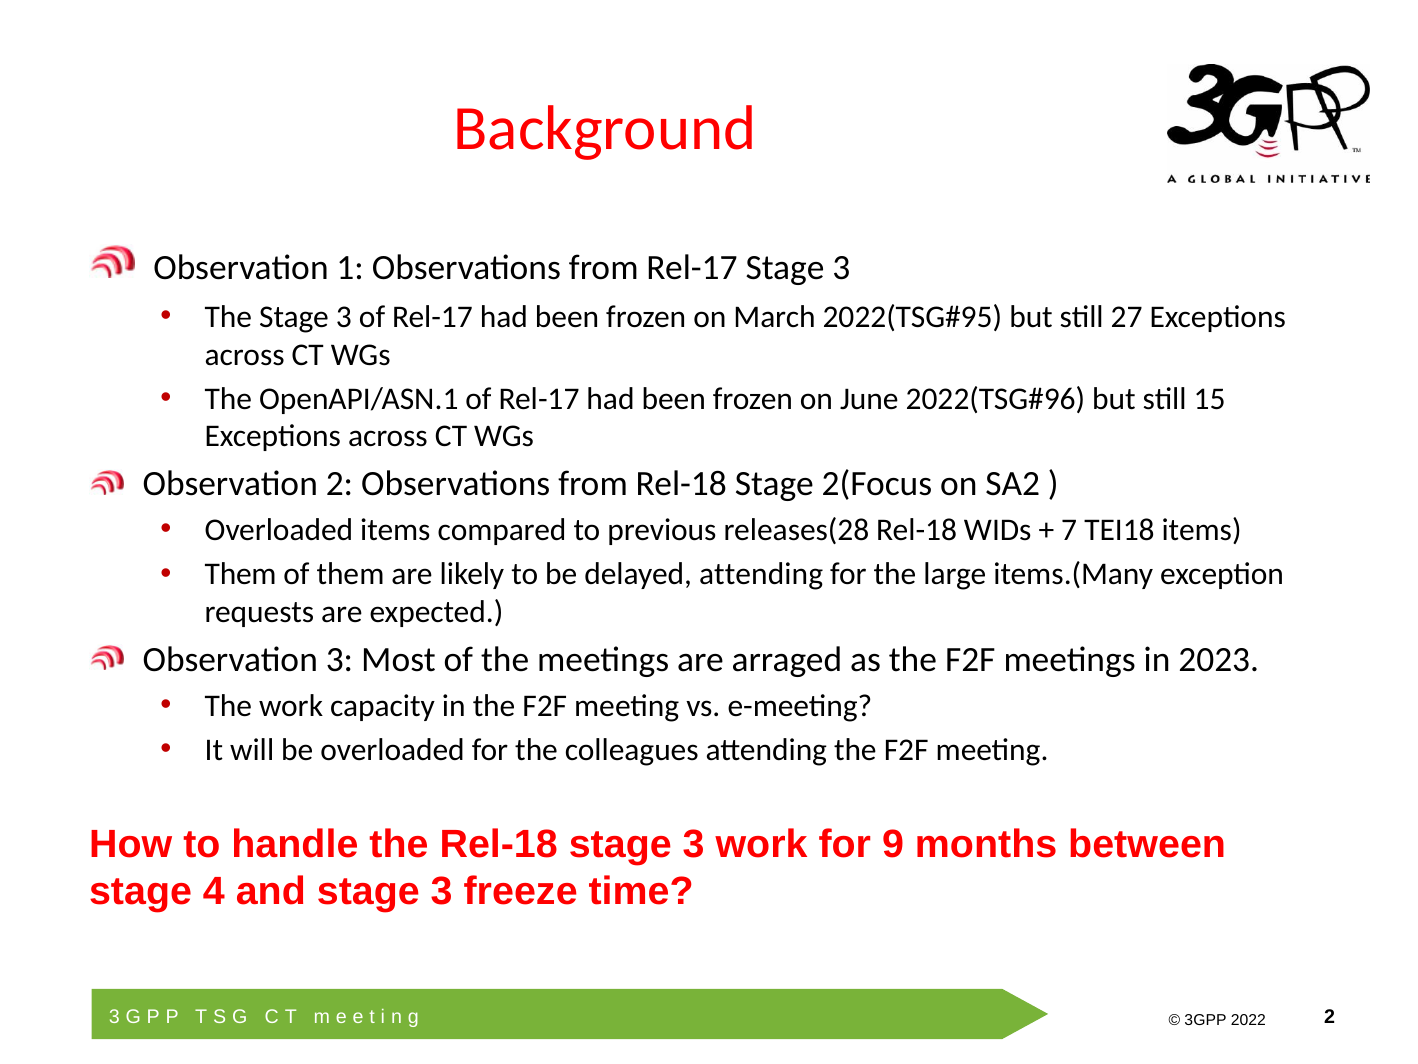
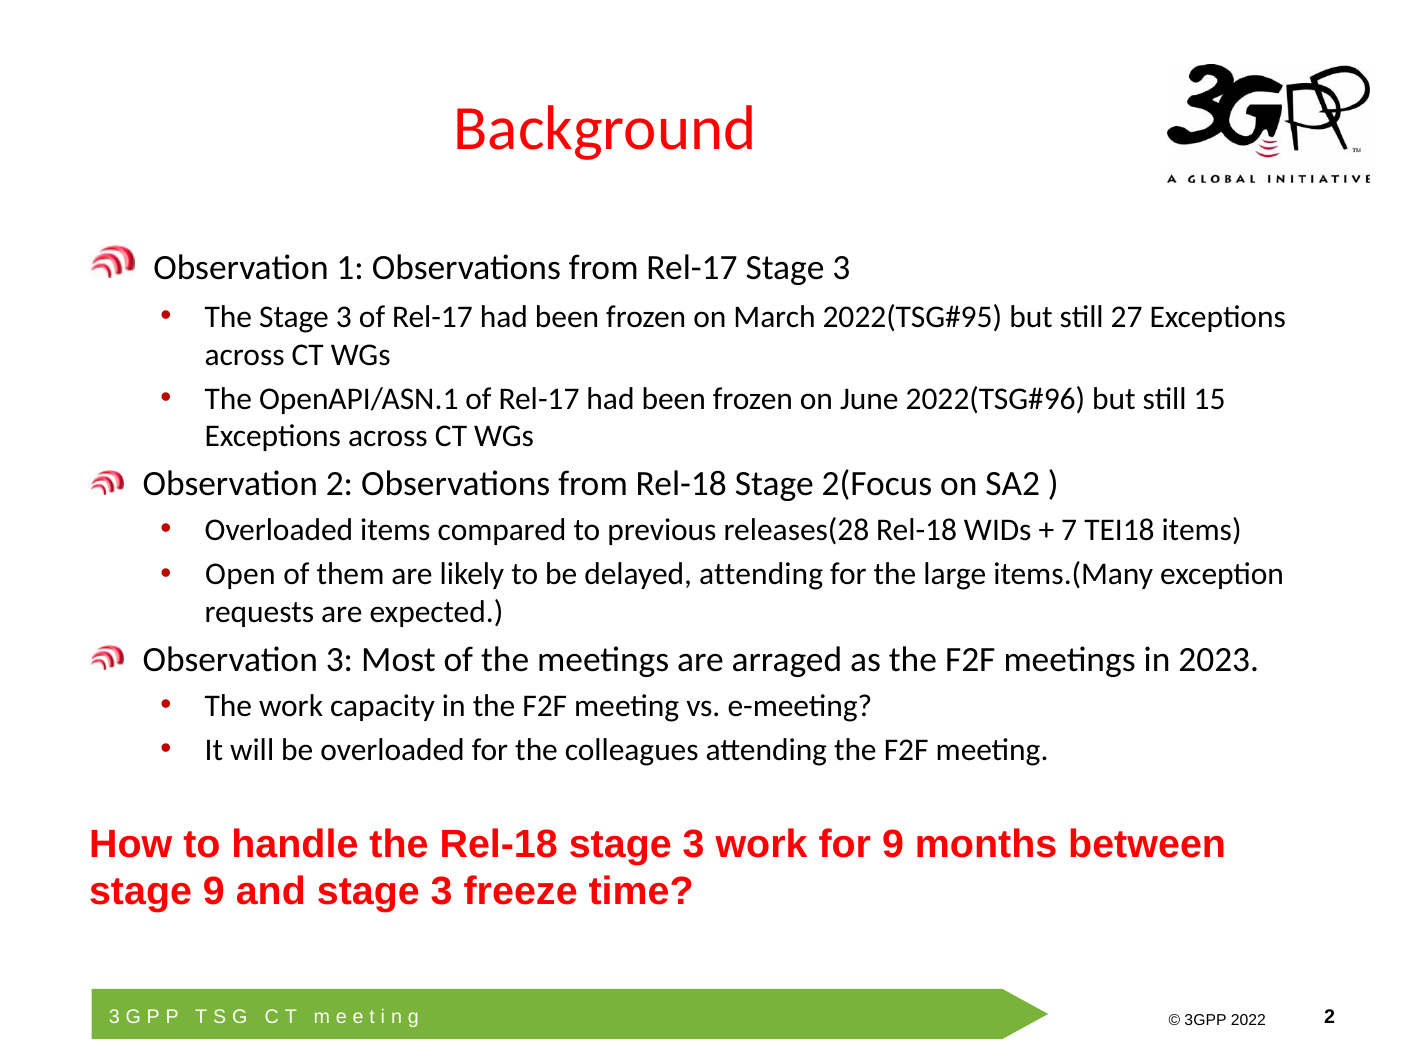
Them at (241, 574): Them -> Open
stage 4: 4 -> 9
